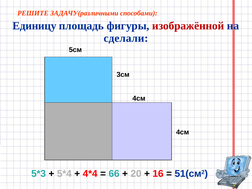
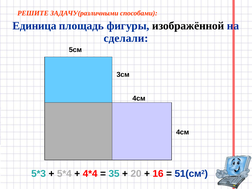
Единицу: Единицу -> Единица
изображённой colour: red -> black
66: 66 -> 35
